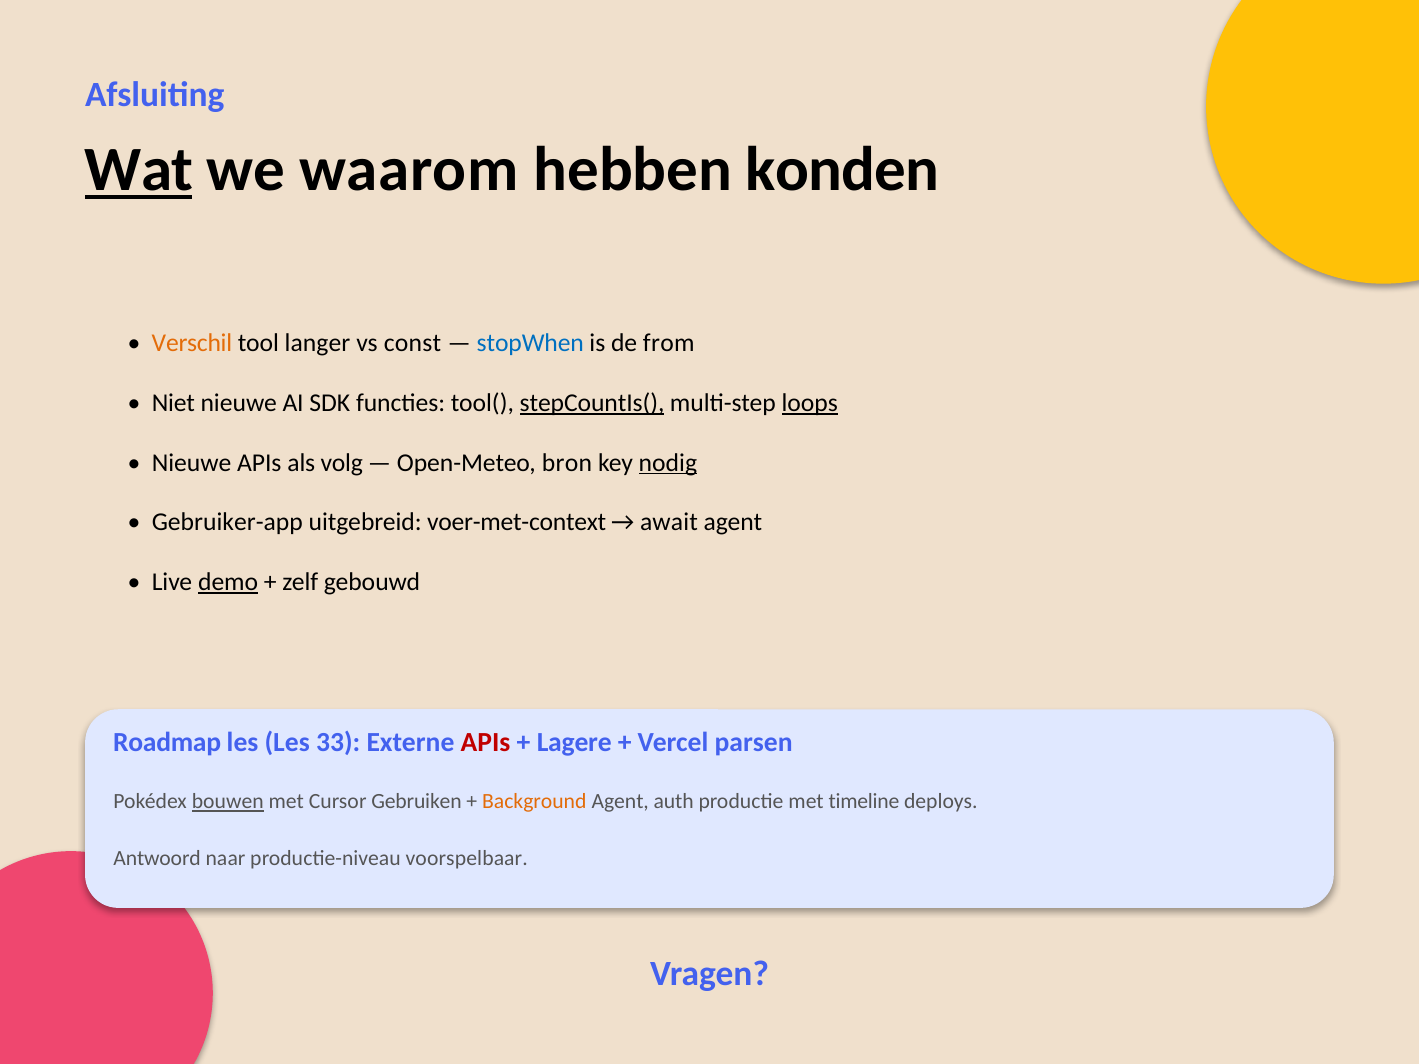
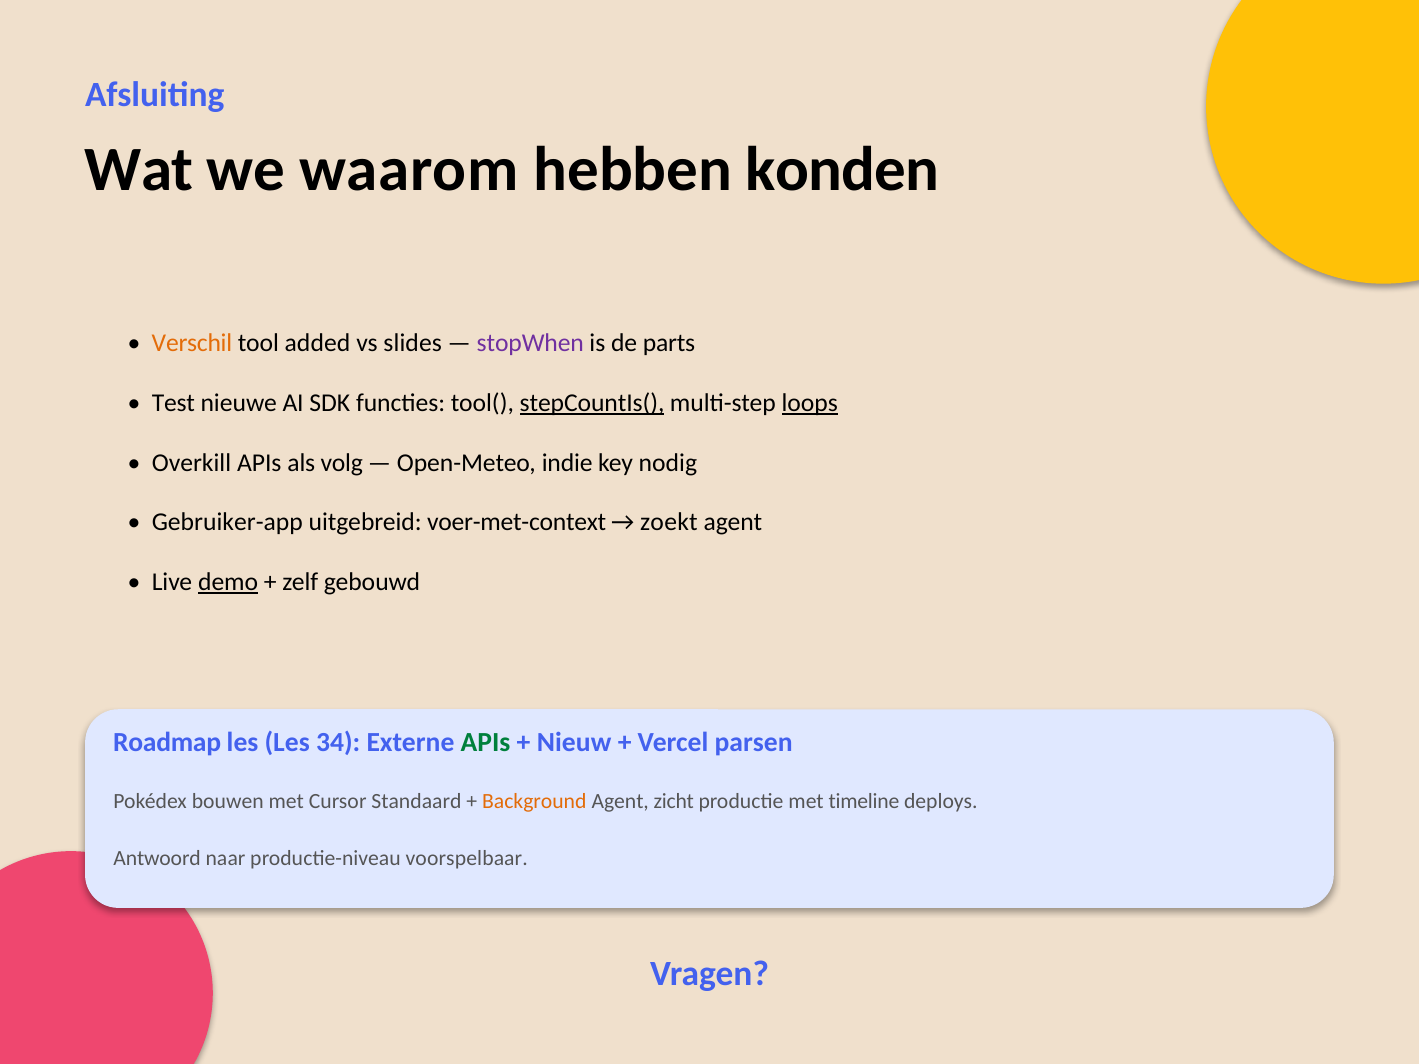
Wat underline: present -> none
langer: langer -> added
const: const -> slides
stopWhen colour: blue -> purple
from: from -> parts
Niet: Niet -> Test
Nieuwe at (192, 463): Nieuwe -> Overkill
bron: bron -> indie
nodig underline: present -> none
await: await -> zoekt
33: 33 -> 34
APIs at (486, 742) colour: red -> green
Lagere: Lagere -> Nieuw
bouwen underline: present -> none
Gebruiken: Gebruiken -> Standaard
auth: auth -> zicht
